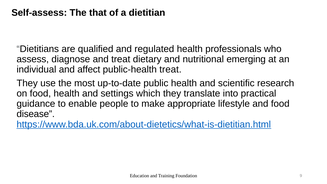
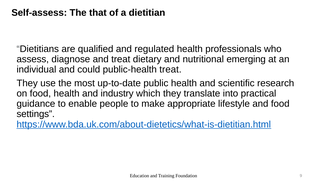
affect: affect -> could
settings: settings -> industry
disease: disease -> settings
